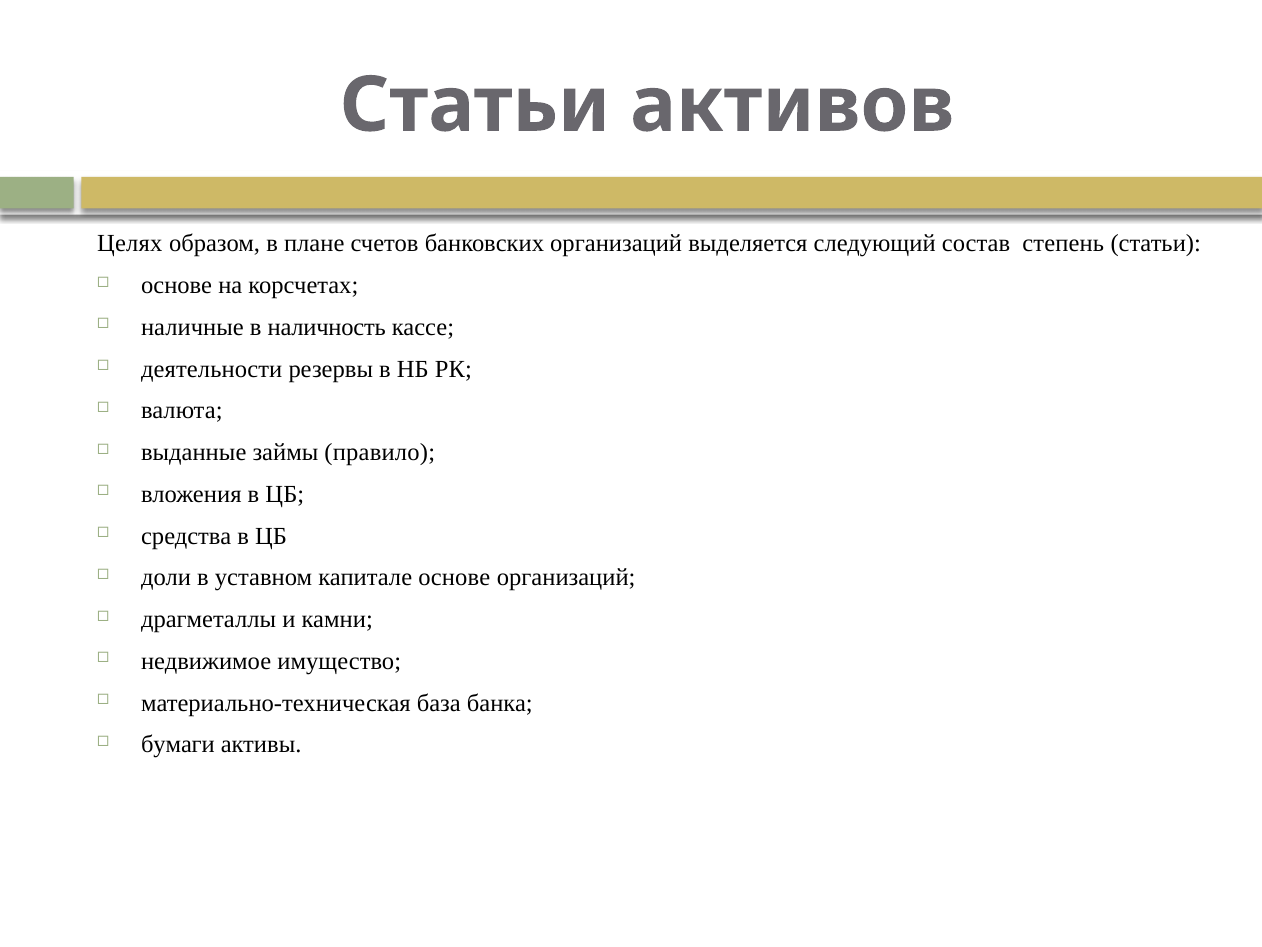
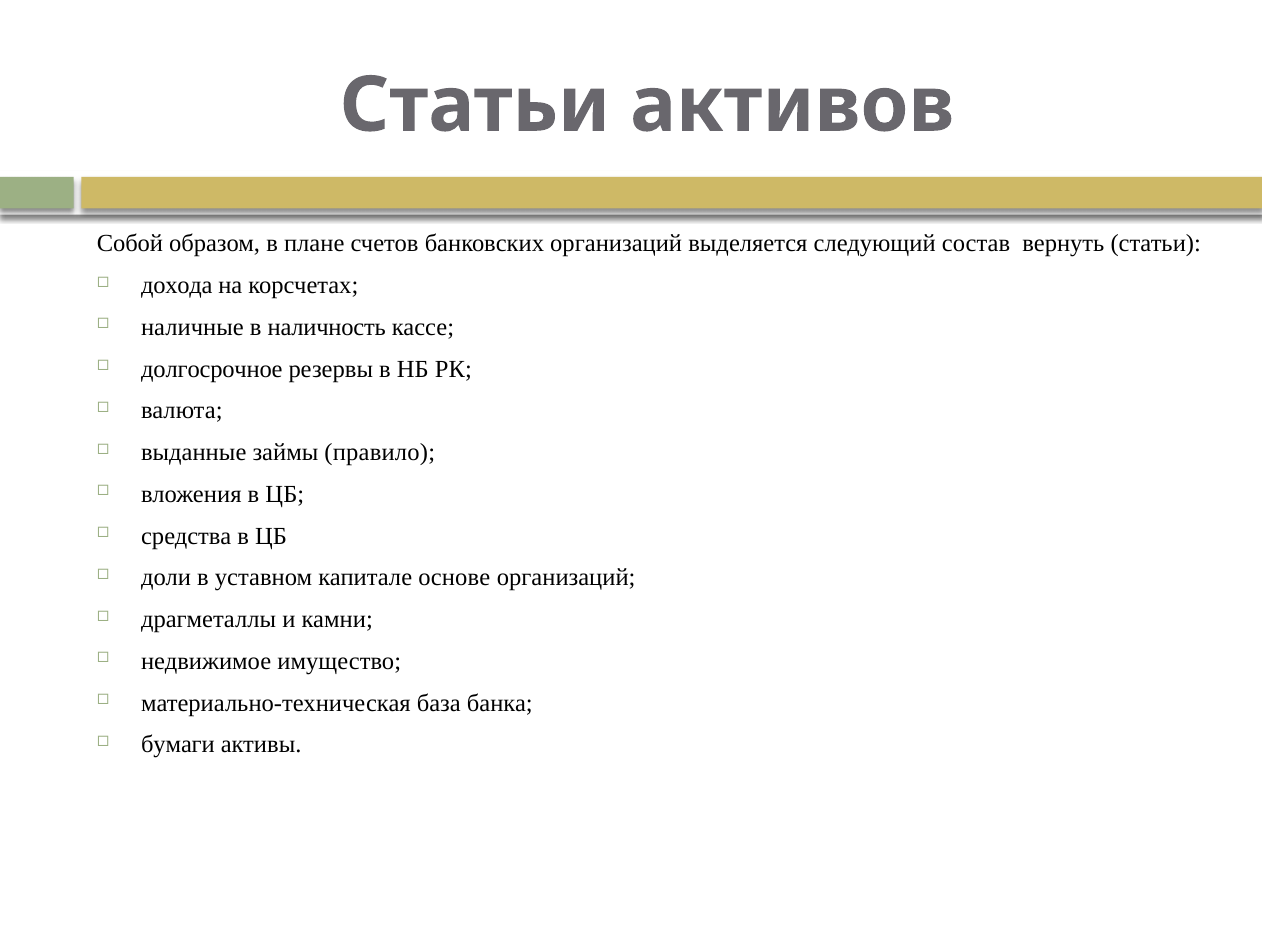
Целях: Целях -> Собой
степень: степень -> вернуть
основе at (177, 285): основе -> дохода
деятельности: деятельности -> долгосрочное
